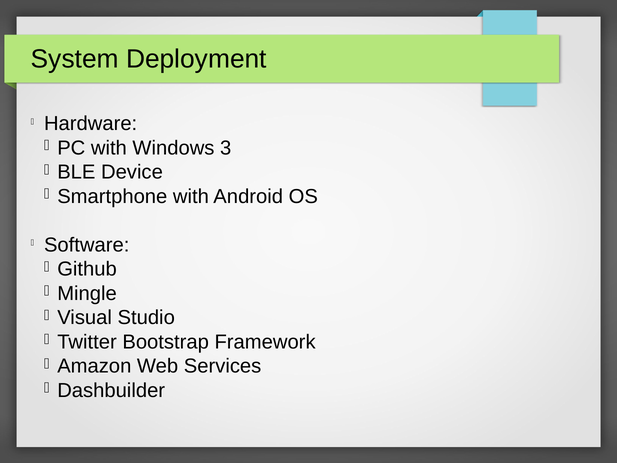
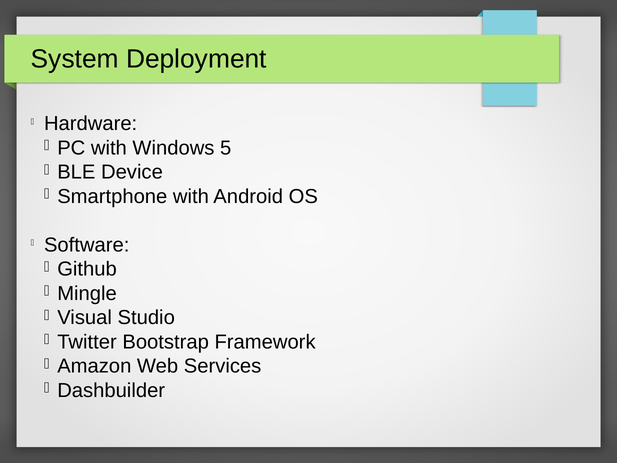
3: 3 -> 5
